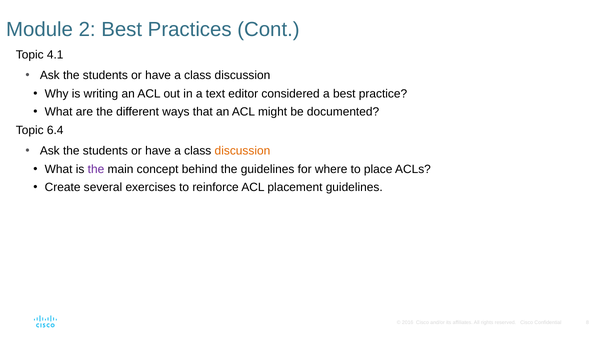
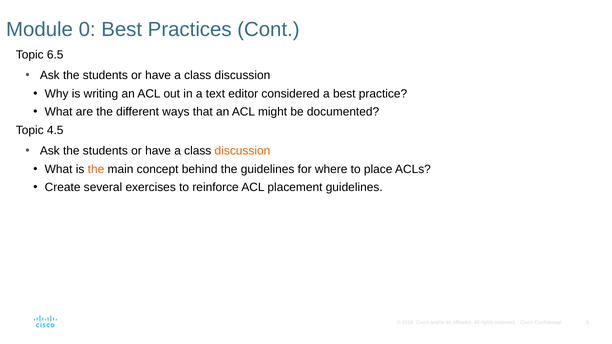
2: 2 -> 0
4.1: 4.1 -> 6.5
6.4: 6.4 -> 4.5
the at (96, 169) colour: purple -> orange
